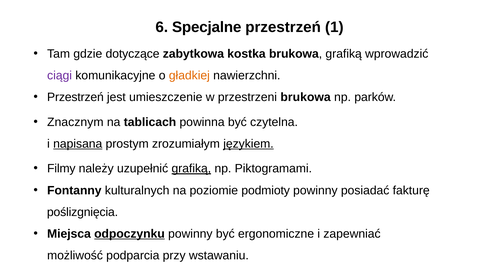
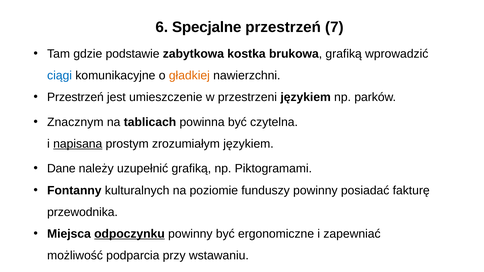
1: 1 -> 7
dotyczące: dotyczące -> podstawie
ciągi colour: purple -> blue
przestrzeni brukowa: brukowa -> językiem
językiem at (248, 144) underline: present -> none
Filmy: Filmy -> Dane
grafiką at (191, 169) underline: present -> none
podmioty: podmioty -> funduszy
poślizgnięcia: poślizgnięcia -> przewodnika
